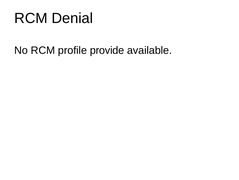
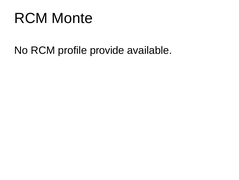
Denial: Denial -> Monte
